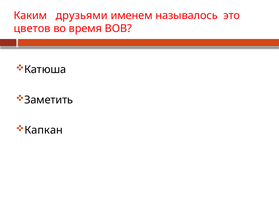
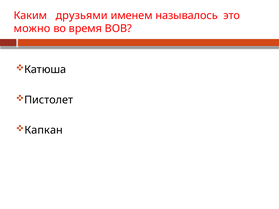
цветов: цветов -> можно
Заметить: Заметить -> Пистолет
